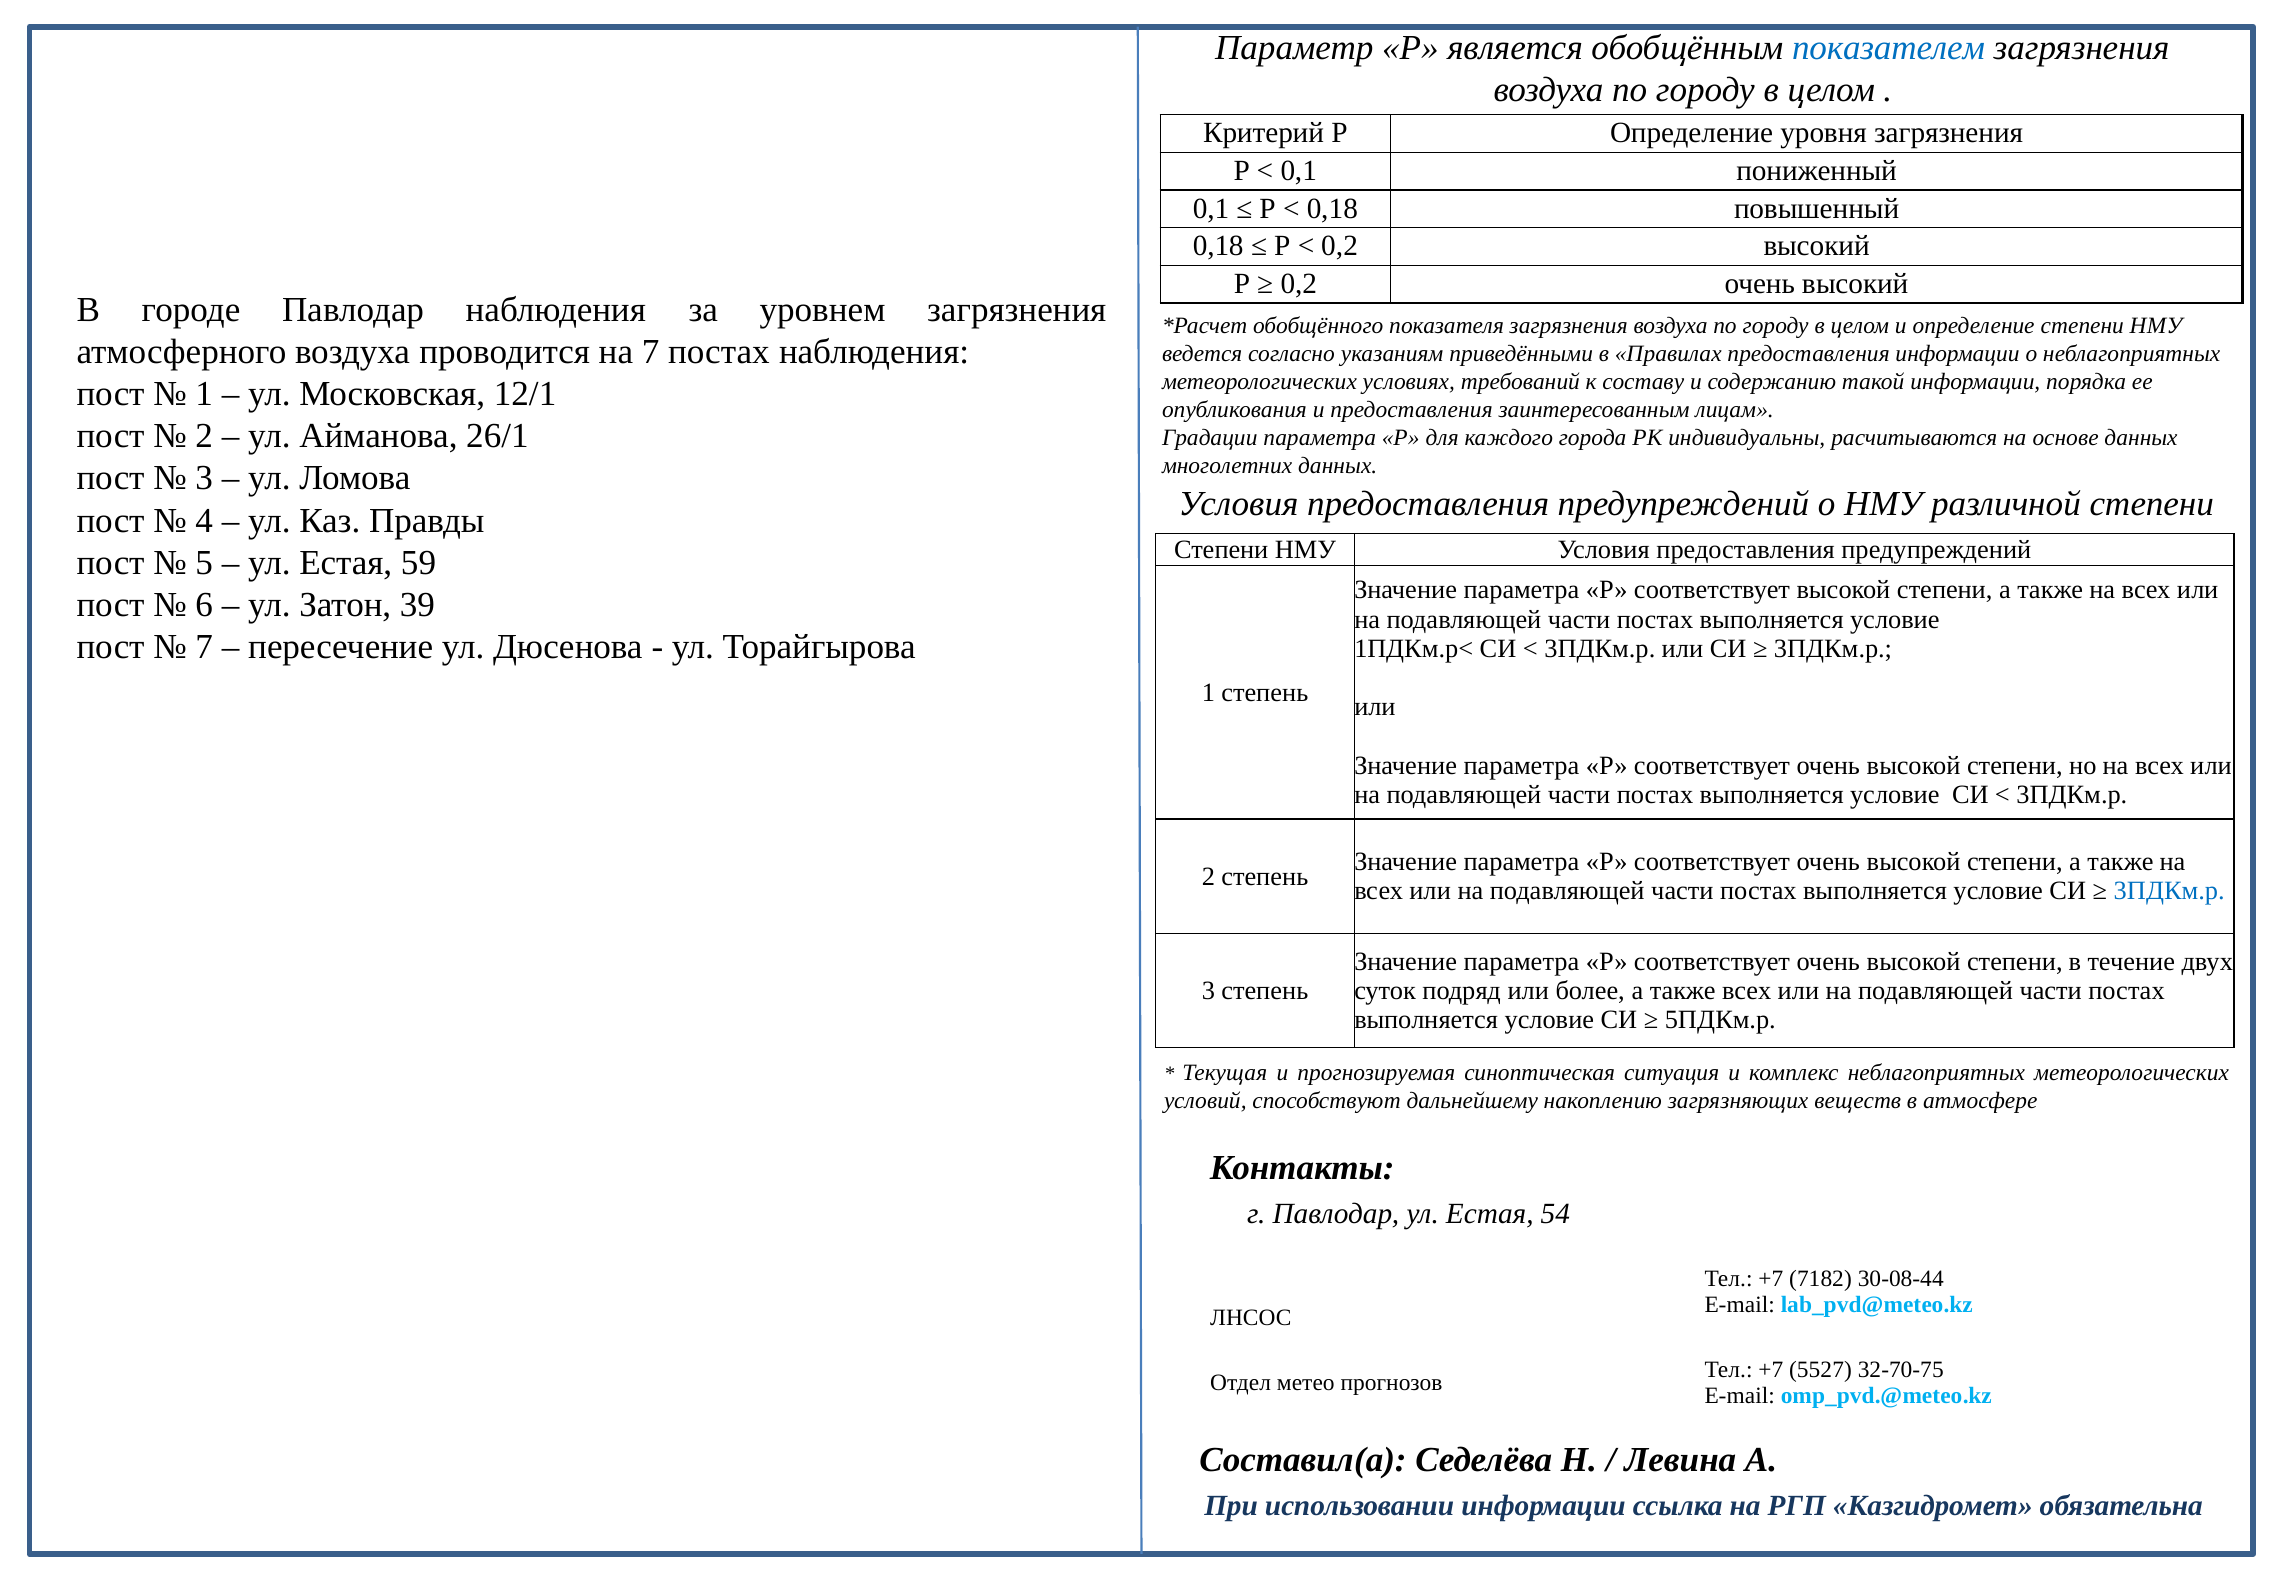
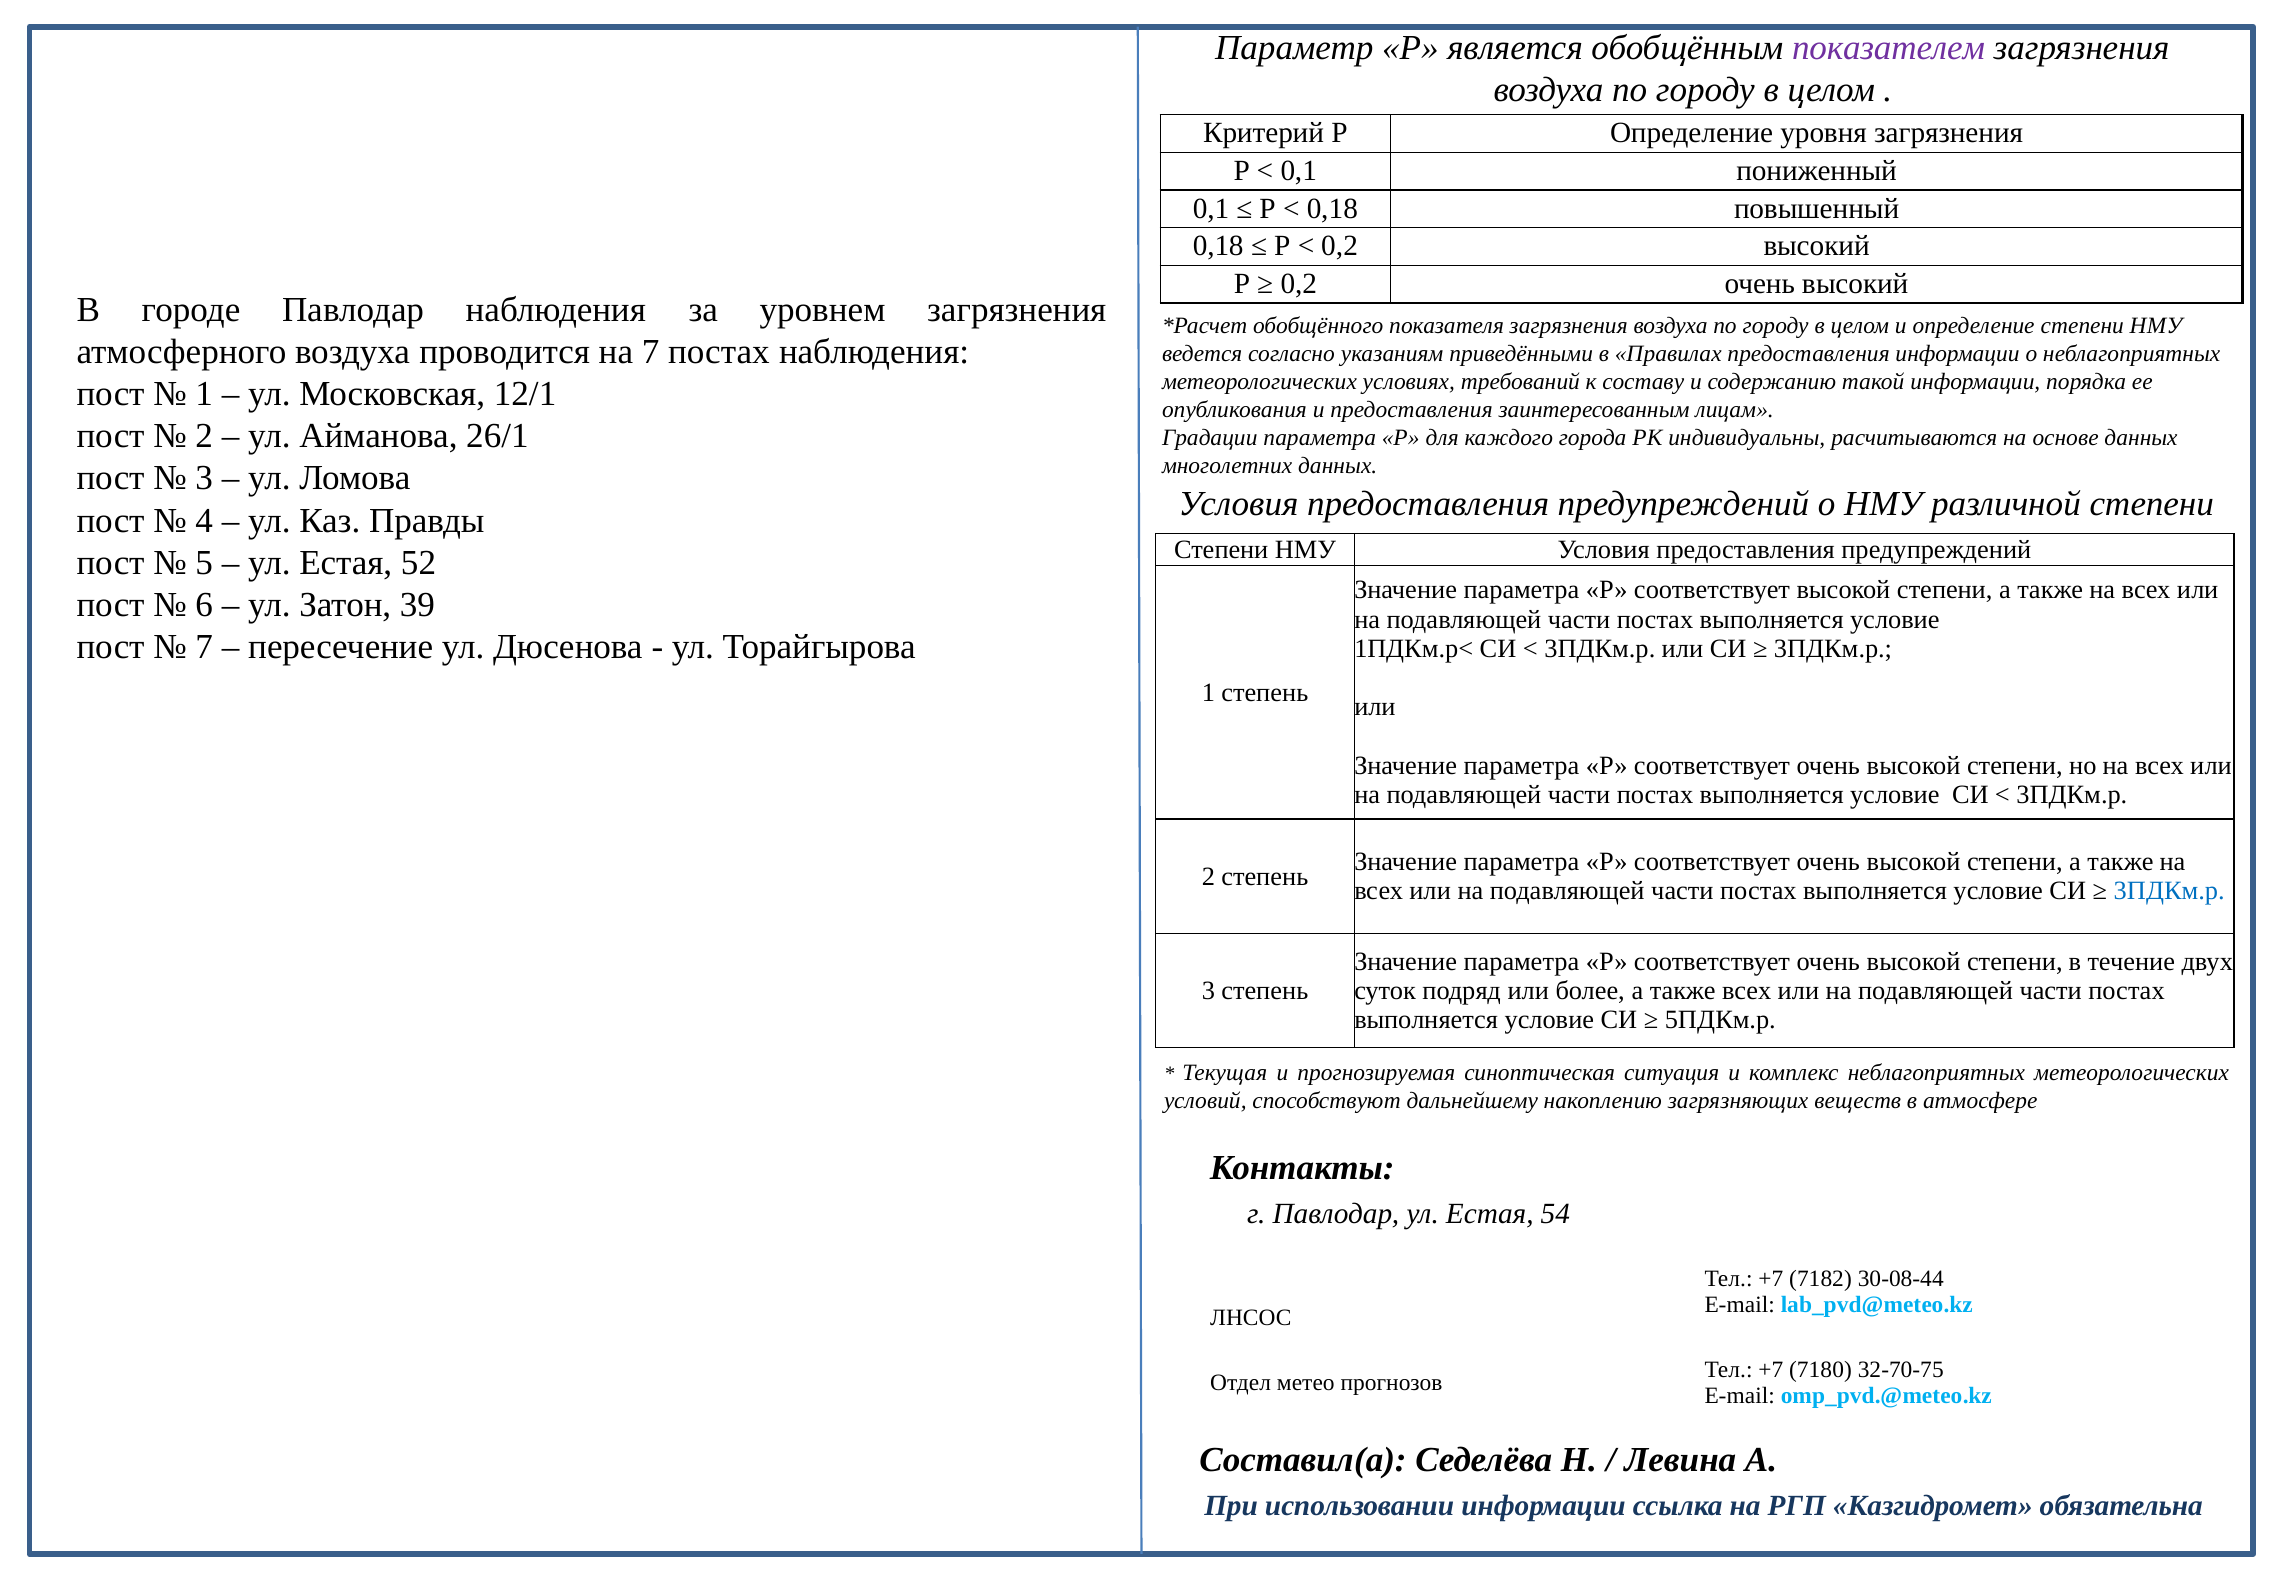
показателем colour: blue -> purple
59: 59 -> 52
5527: 5527 -> 7180
